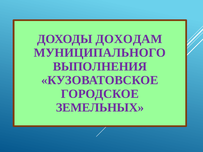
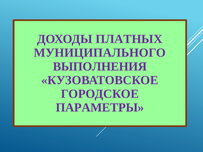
ДОХОДАМ: ДОХОДАМ -> ПЛАТНЫХ
ЗЕМЕЛЬНЫХ: ЗЕМЕЛЬНЫХ -> ПАРАМЕТРЫ
